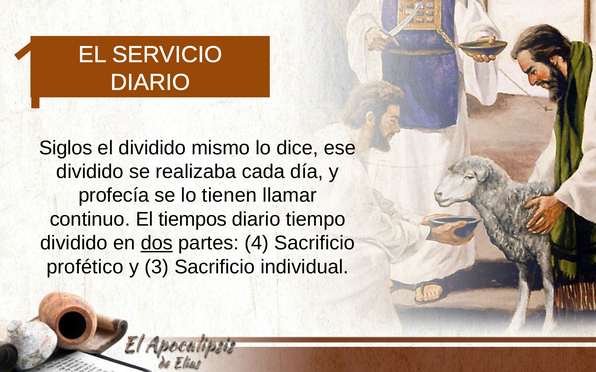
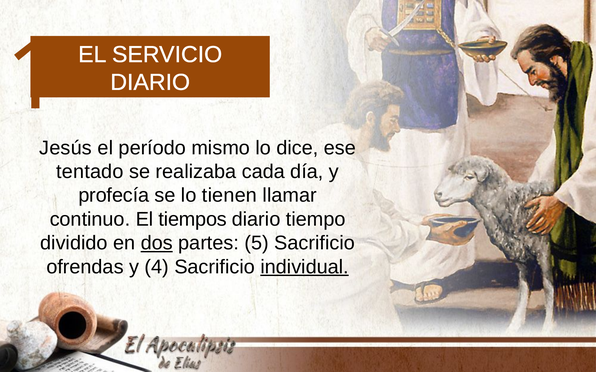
Siglos: Siglos -> Jesús
el dividido: dividido -> período
dividido at (90, 172): dividido -> tentado
4: 4 -> 5
profético: profético -> ofrendas
3: 3 -> 4
individual underline: none -> present
